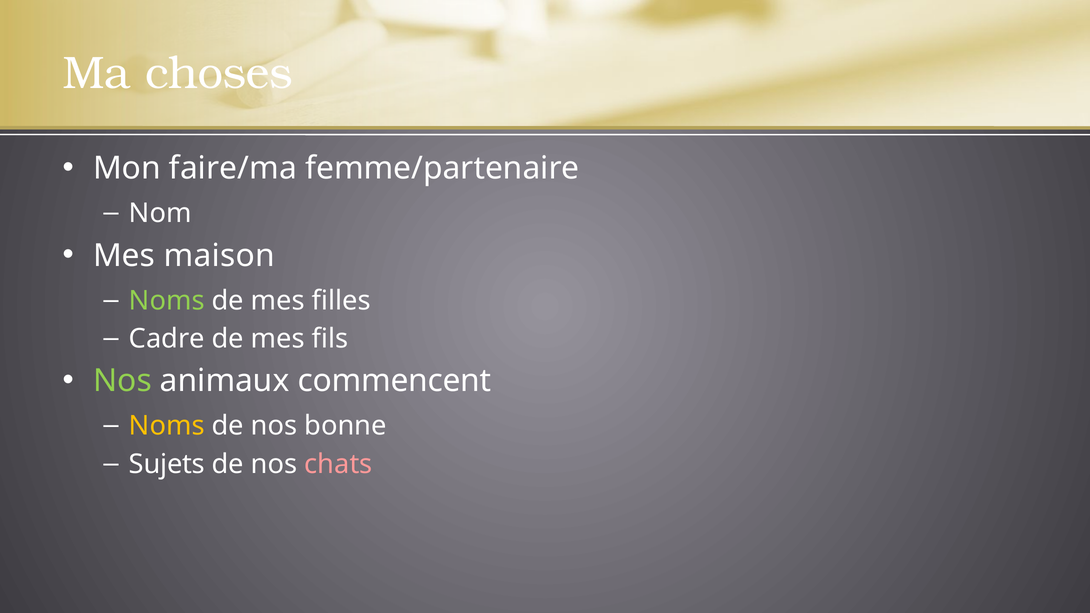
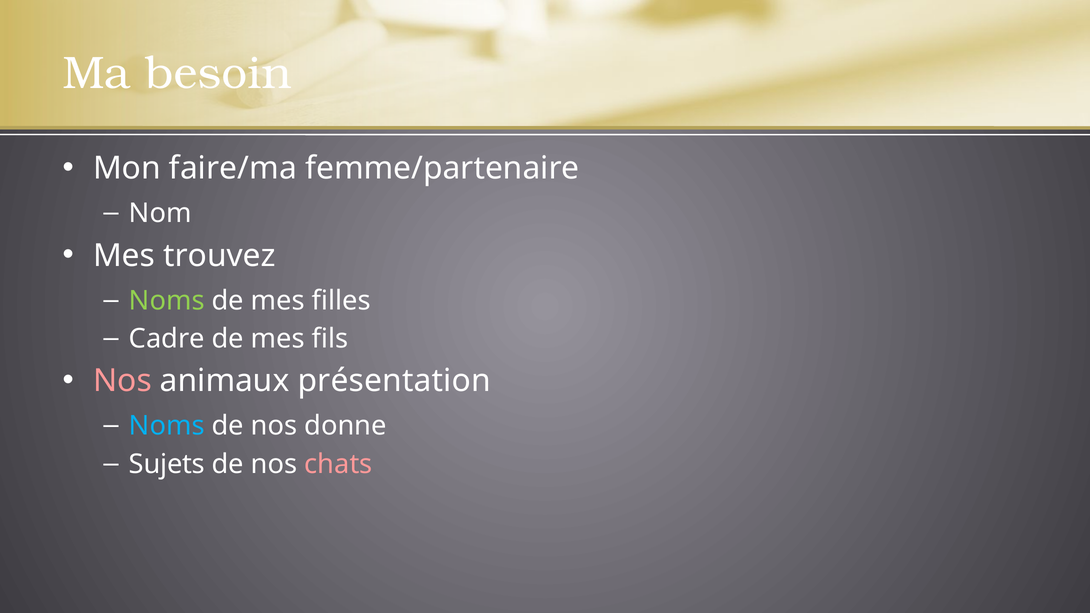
choses: choses -> besoin
maison: maison -> trouvez
Nos at (122, 381) colour: light green -> pink
commencent: commencent -> présentation
Noms at (167, 426) colour: yellow -> light blue
bonne: bonne -> donne
